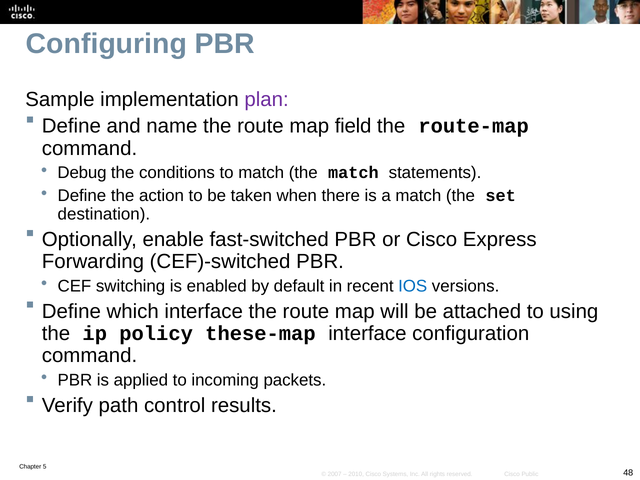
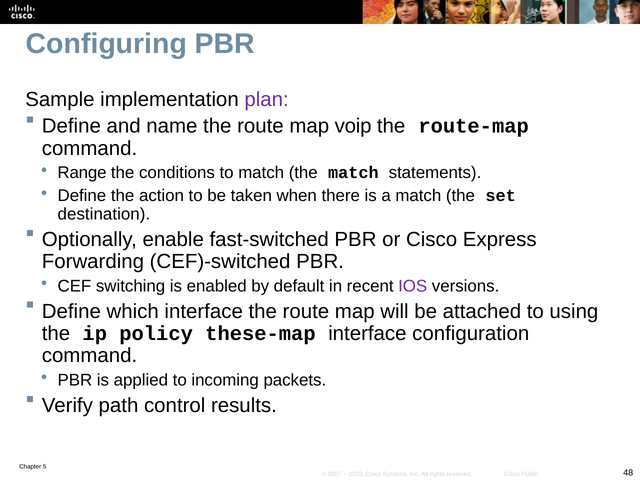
field: field -> voip
Debug: Debug -> Range
IOS colour: blue -> purple
